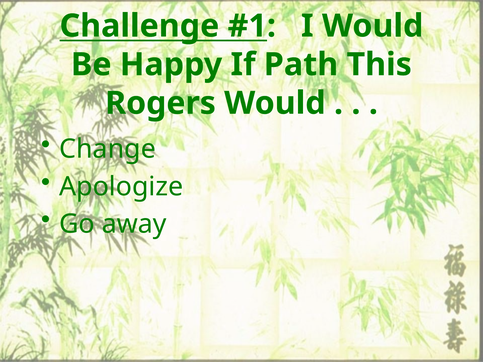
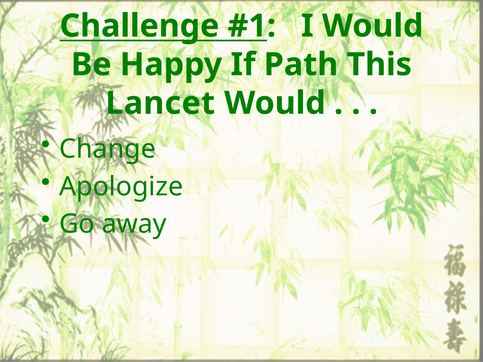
Rogers: Rogers -> Lancet
